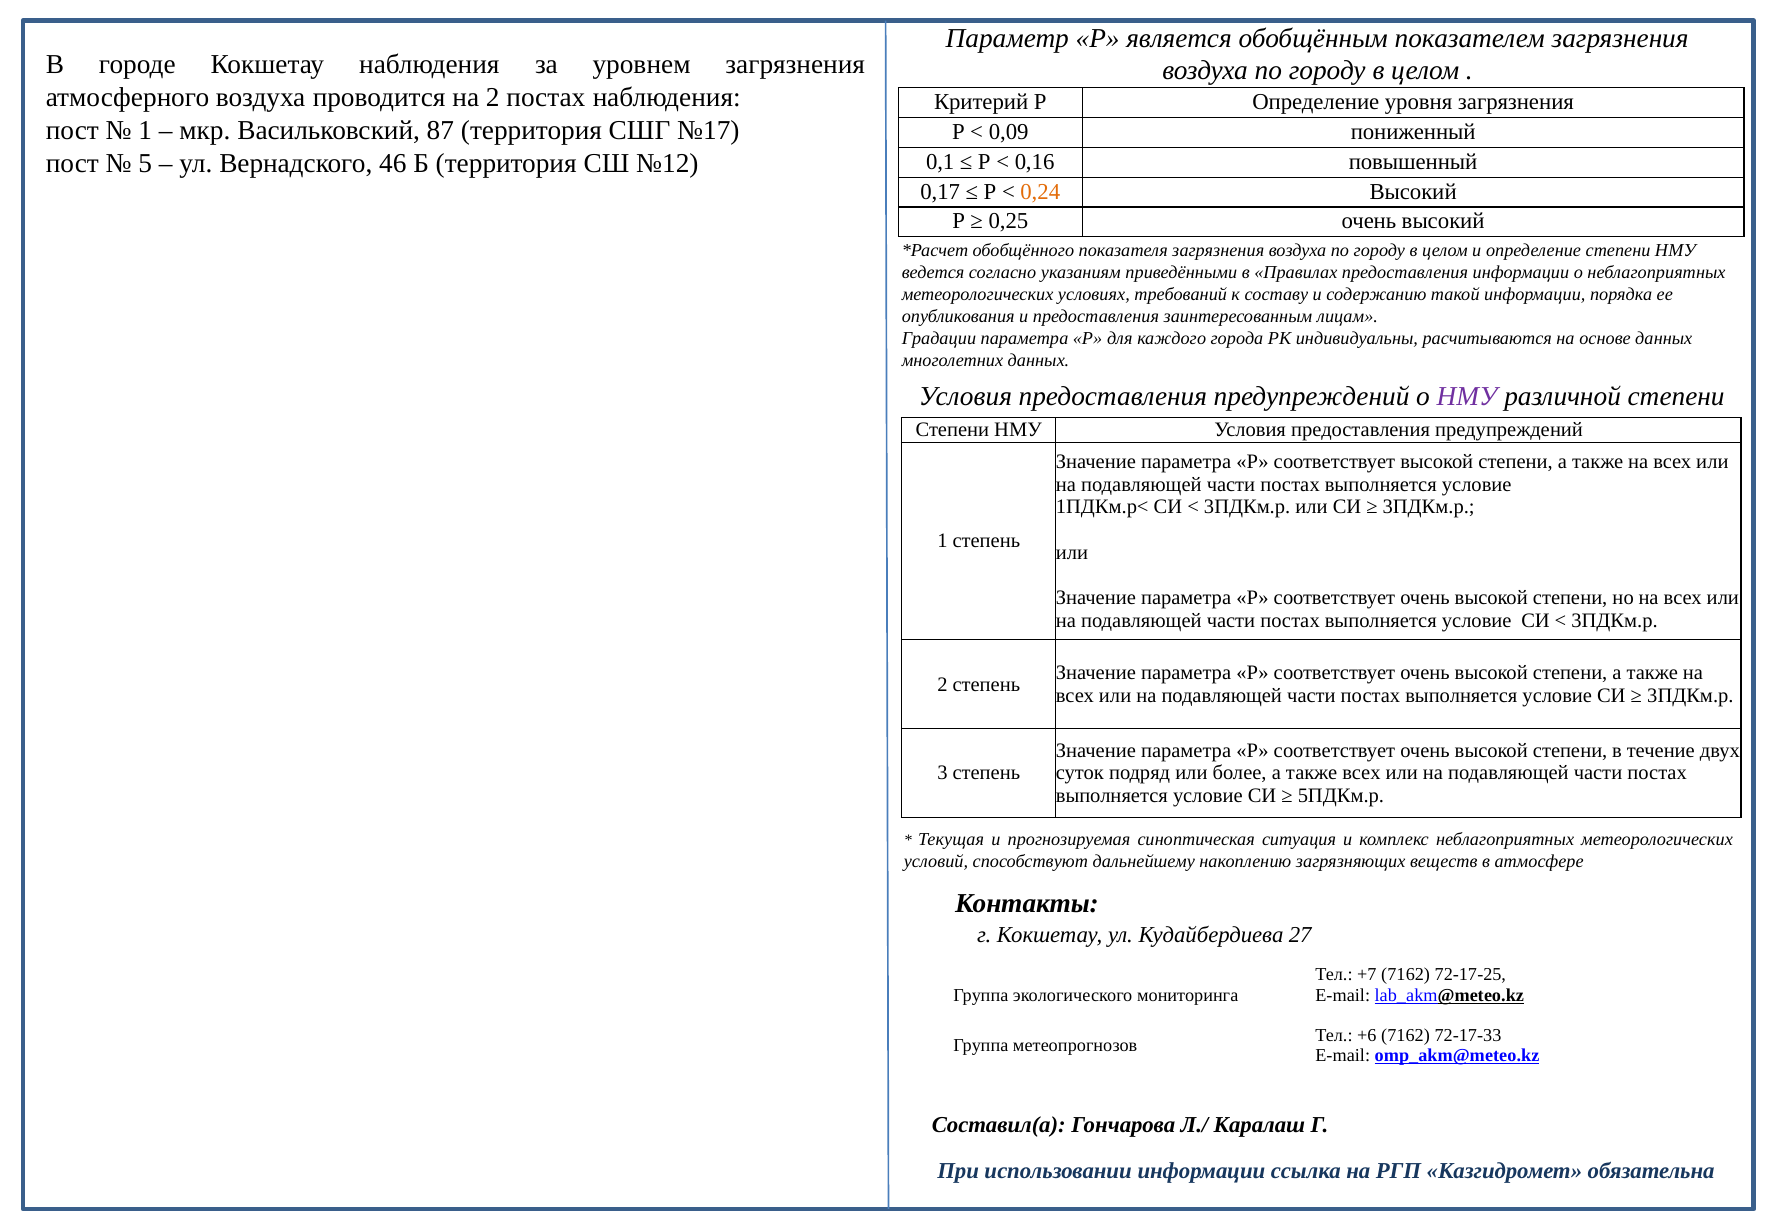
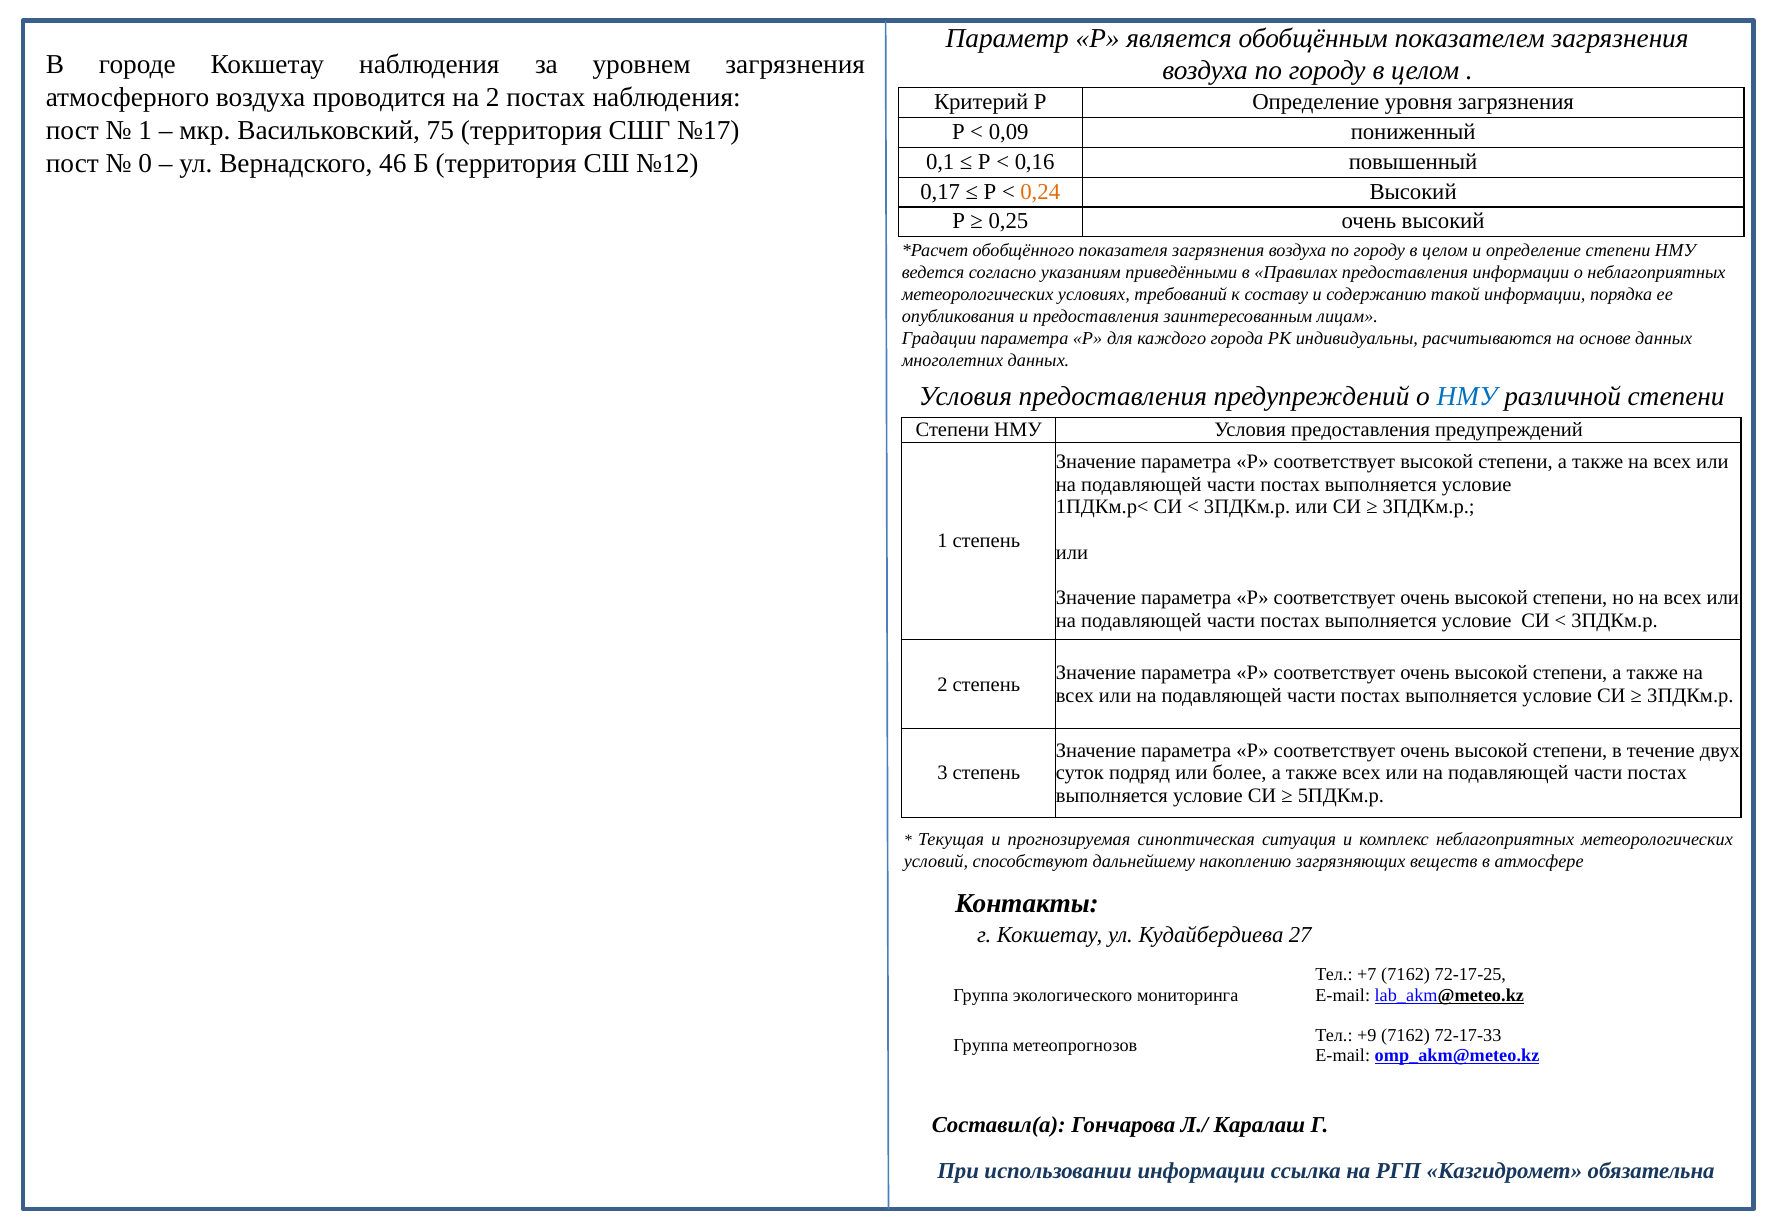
87: 87 -> 75
5: 5 -> 0
НМУ at (1467, 396) colour: purple -> blue
+6: +6 -> +9
